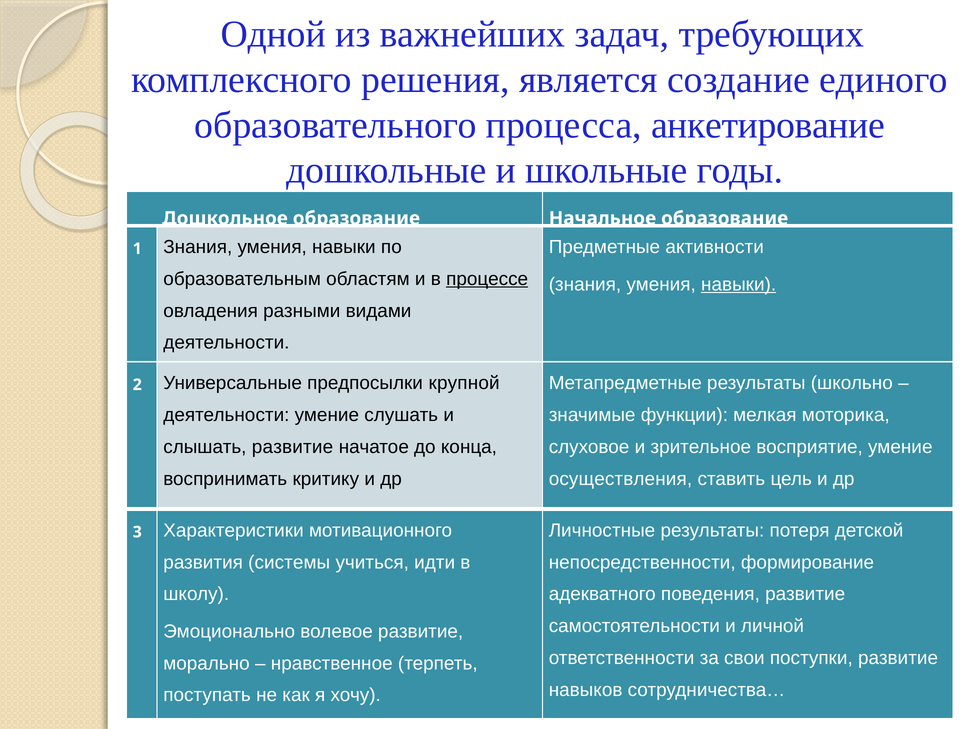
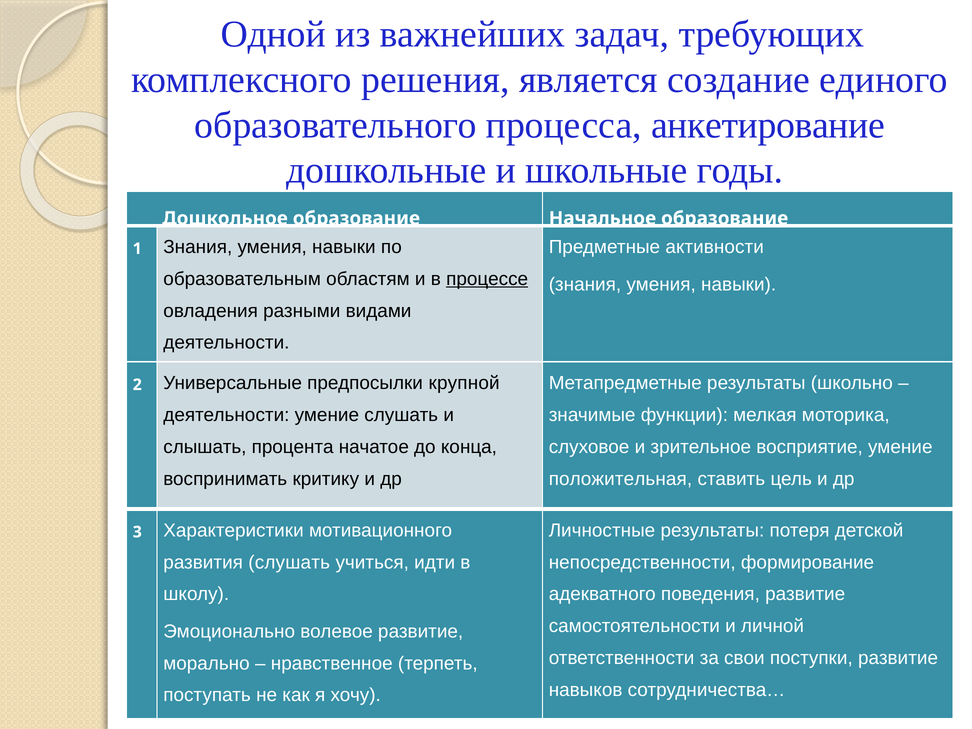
навыки at (739, 284) underline: present -> none
слышать развитие: развитие -> процента
осуществления: осуществления -> положительная
развития системы: системы -> слушать
